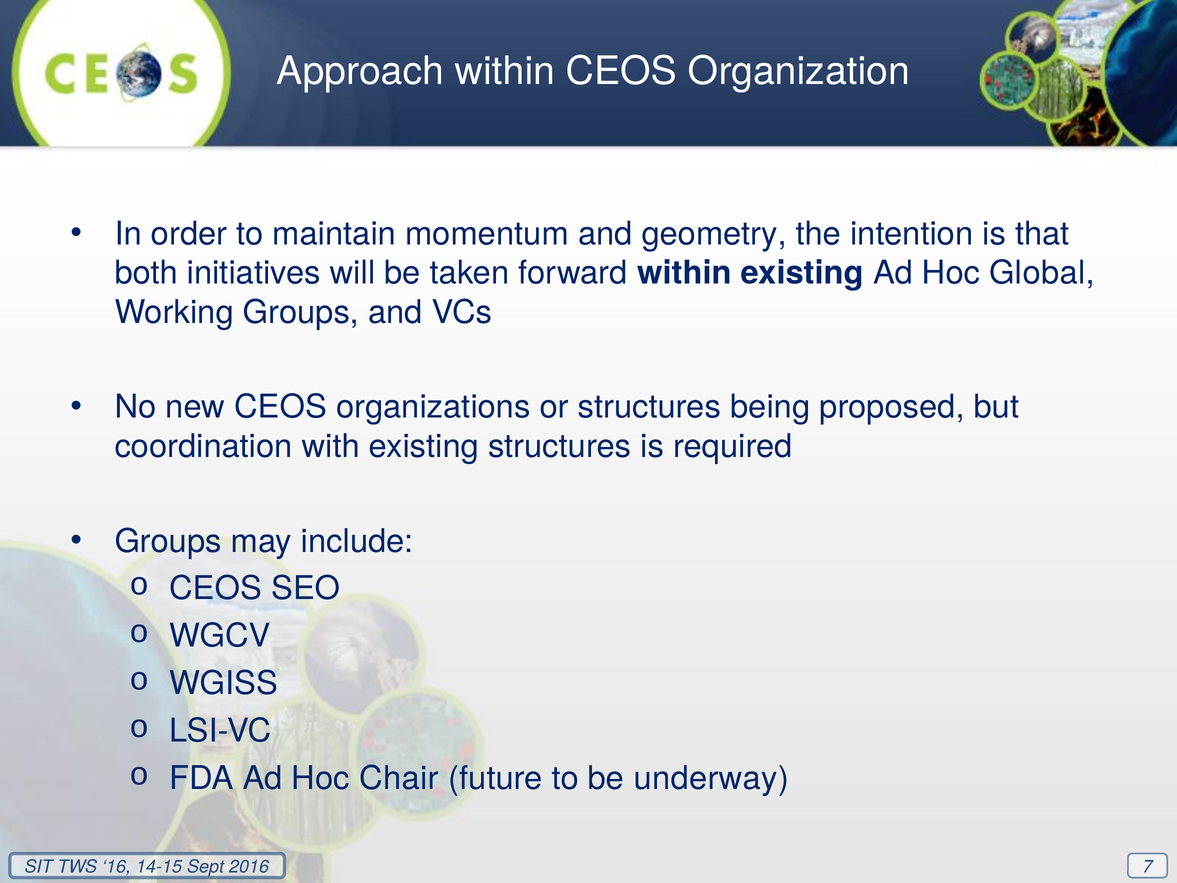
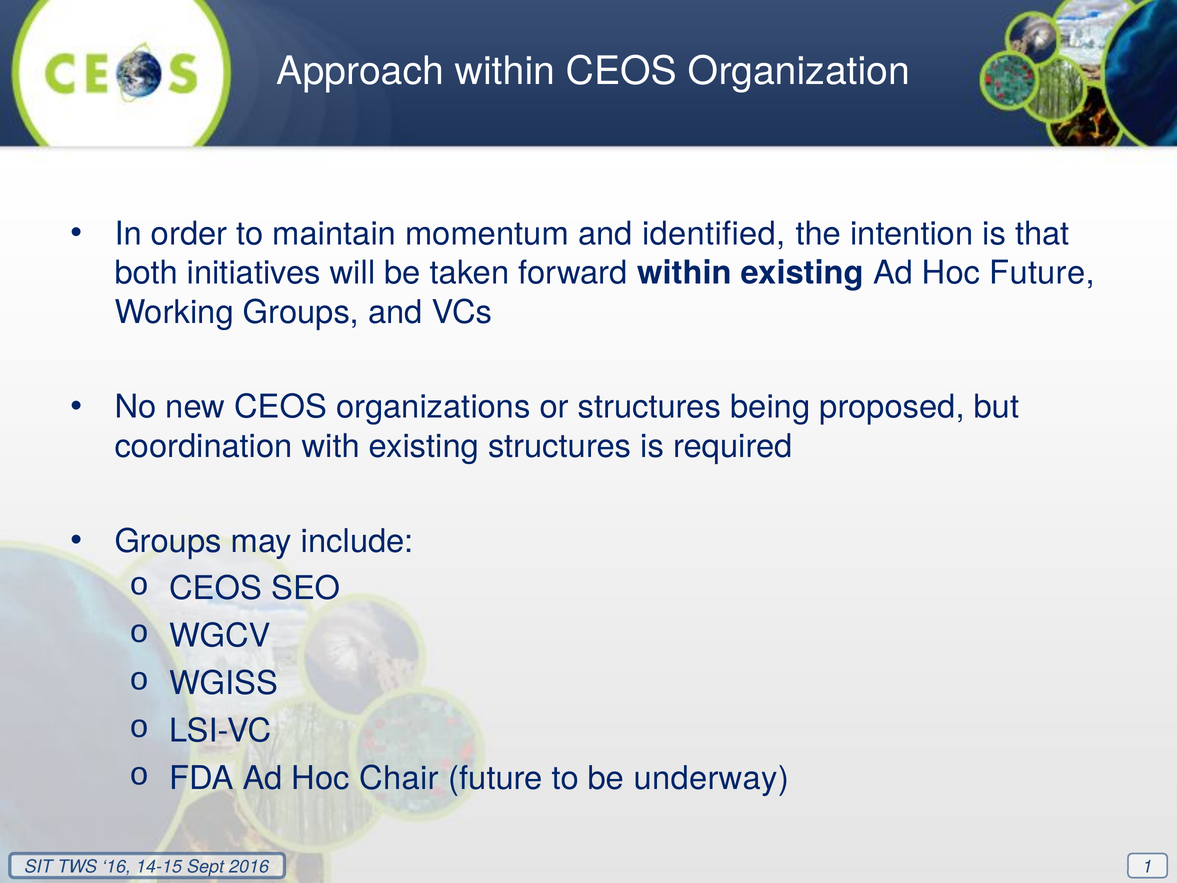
geometry: geometry -> identified
Hoc Global: Global -> Future
7: 7 -> 1
